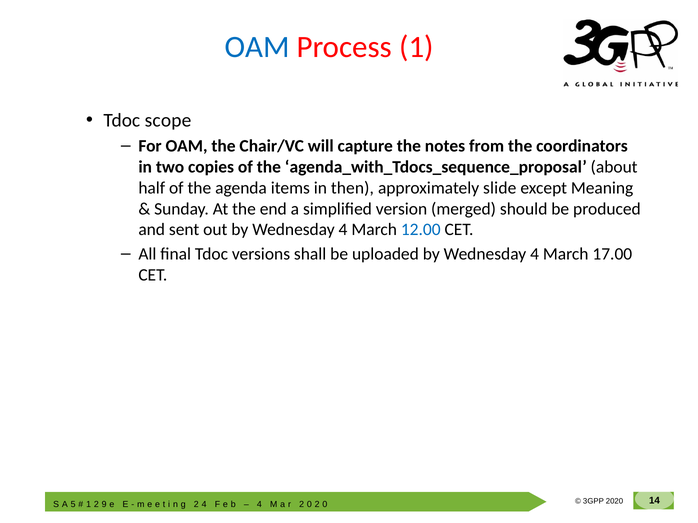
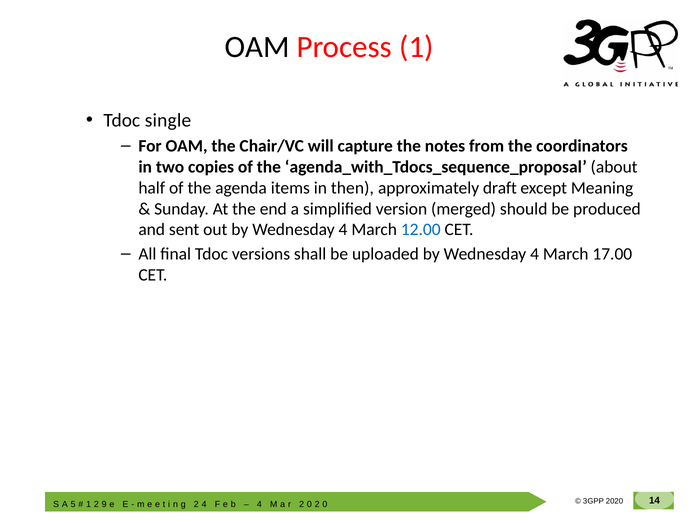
OAM at (257, 47) colour: blue -> black
scope: scope -> single
slide: slide -> draft
